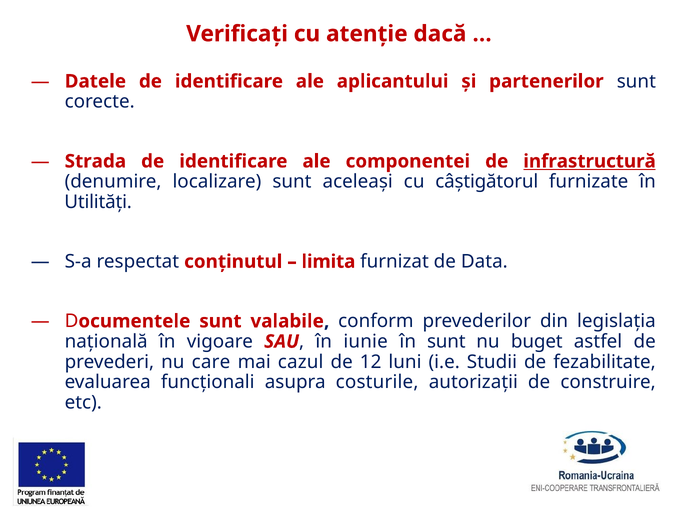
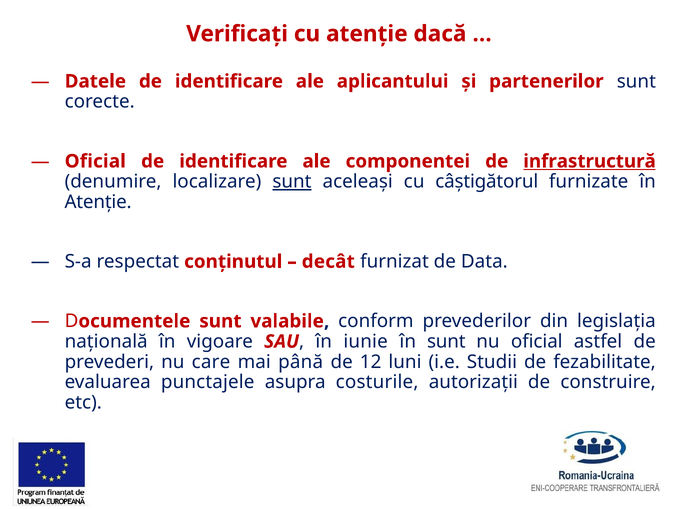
Strada at (95, 161): Strada -> Oficial
sunt at (292, 181) underline: none -> present
Utilități at (98, 202): Utilități -> Atenție
limita: limita -> decât
nu buget: buget -> oficial
cazul: cazul -> până
funcționali: funcționali -> punctajele
